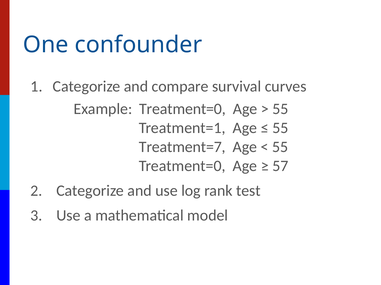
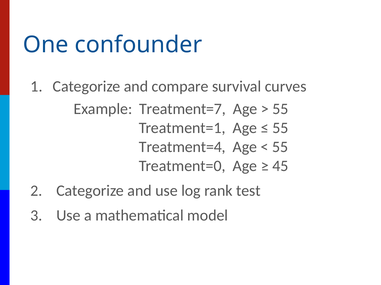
Example Treatment=0: Treatment=0 -> Treatment=7
Treatment=7: Treatment=7 -> Treatment=4
57: 57 -> 45
